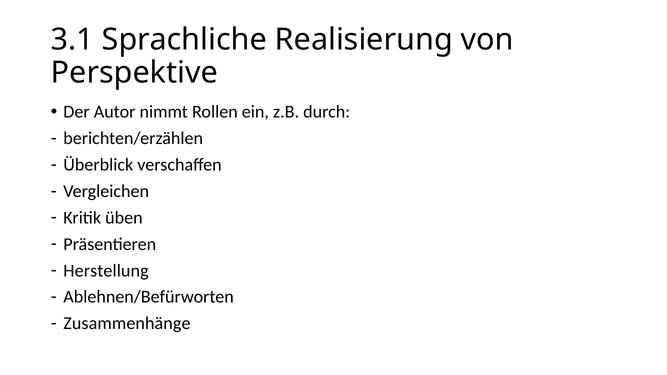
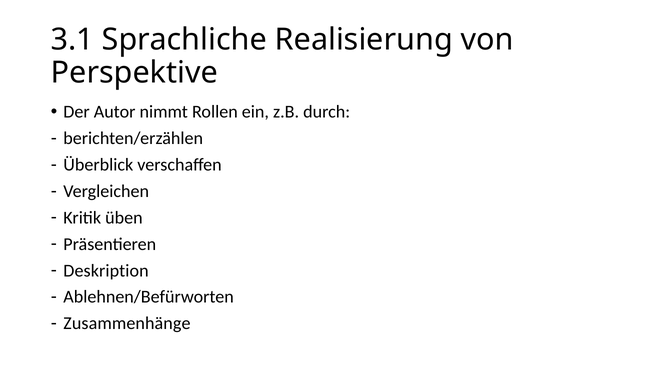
Herstellung: Herstellung -> Deskription
